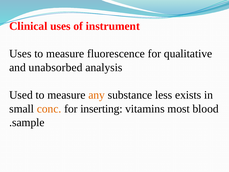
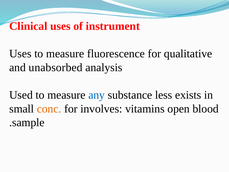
any colour: orange -> blue
inserting: inserting -> involves
most: most -> open
